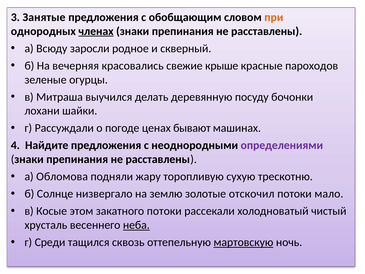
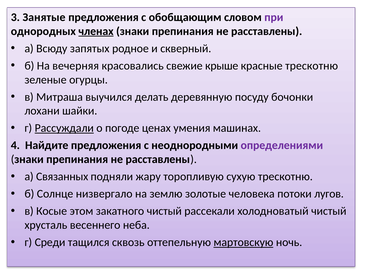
при colour: orange -> purple
заросли: заросли -> запятых
красные пароходов: пароходов -> трескотню
Рассуждали underline: none -> present
бывают: бывают -> умения
Обломова: Обломова -> Связанных
отскочил: отскочил -> человека
мало: мало -> лугов
закатного потоки: потоки -> чистый
неба underline: present -> none
